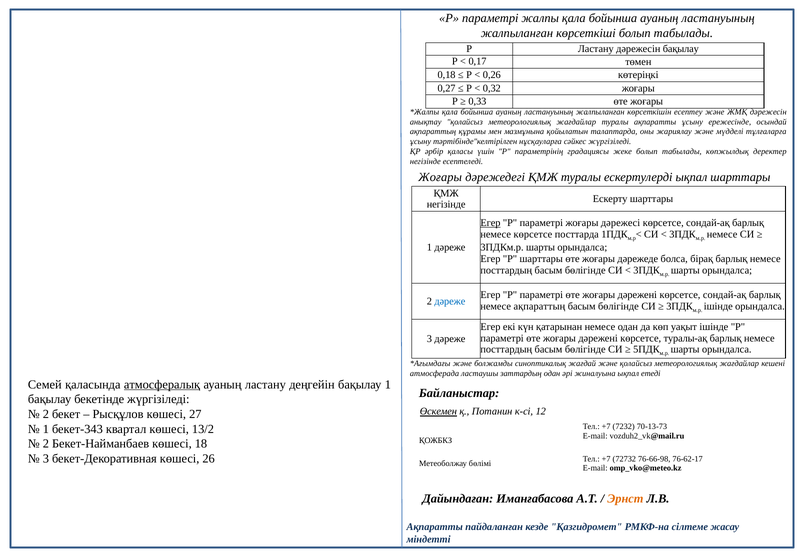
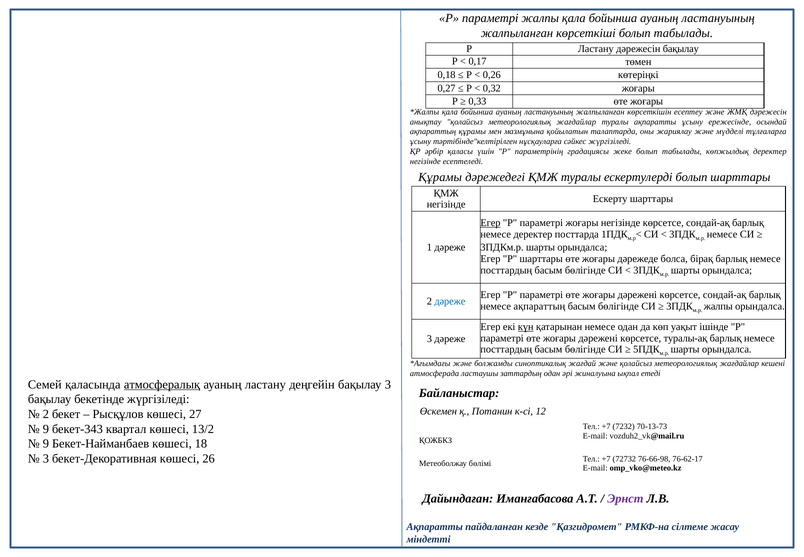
Жоғары at (440, 177): Жоғары -> Құрамы
ескертулерді ықпал: ықпал -> болып
жоғары дәрежесі: дәрежесі -> негізінде
немесе көрсетсе: көрсетсе -> деректер
ішінде at (718, 306): ішінде -> жалпы
күн underline: none -> present
бақылау 1: 1 -> 3
Өскемен underline: present -> none
1 at (46, 429): 1 -> 9
2 at (46, 444): 2 -> 9
Эрнст colour: orange -> purple
